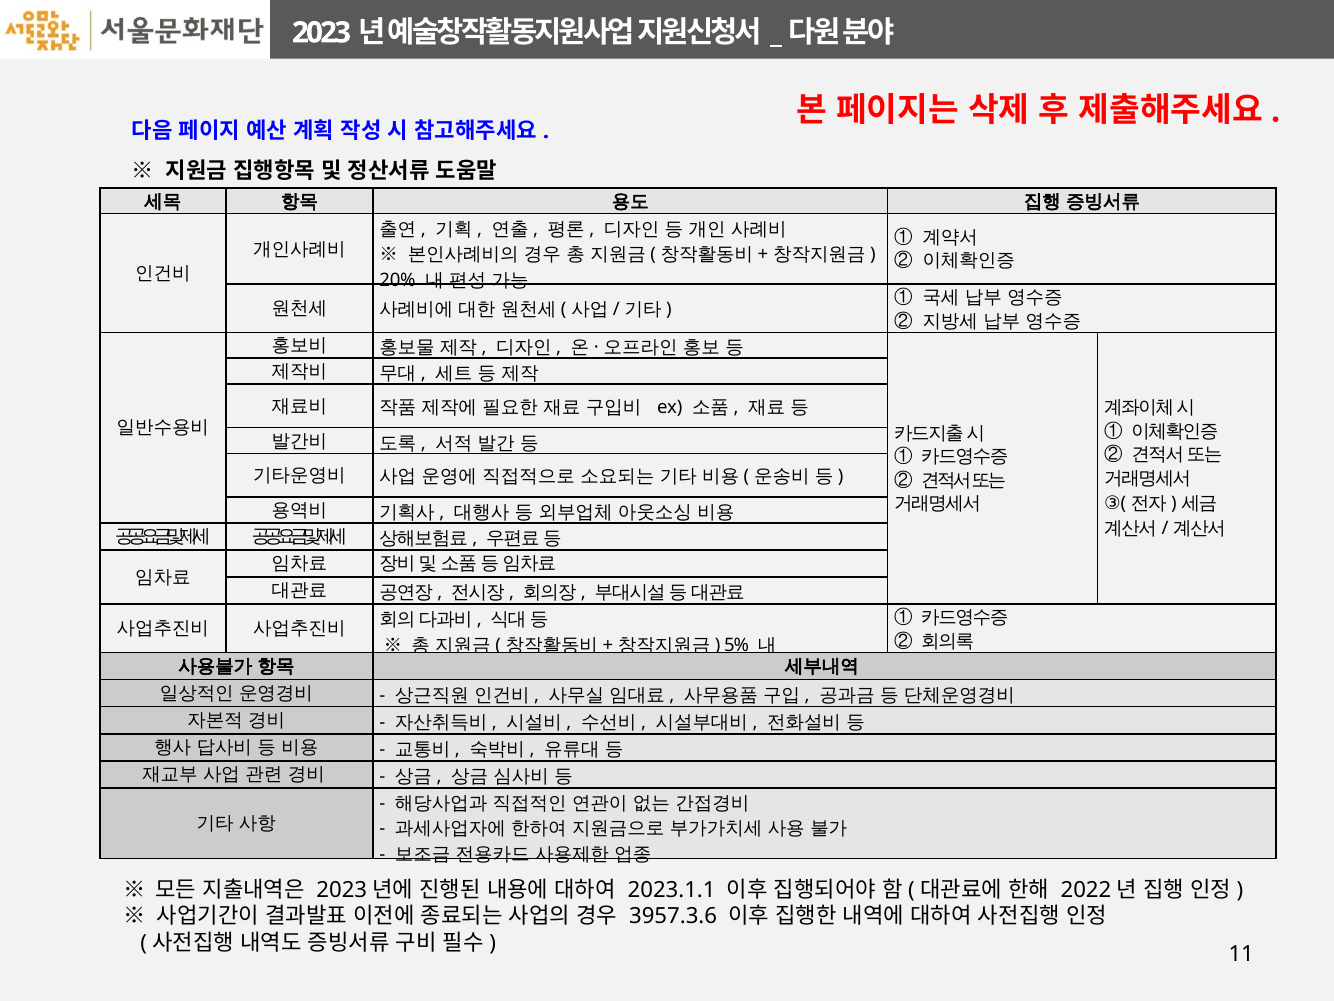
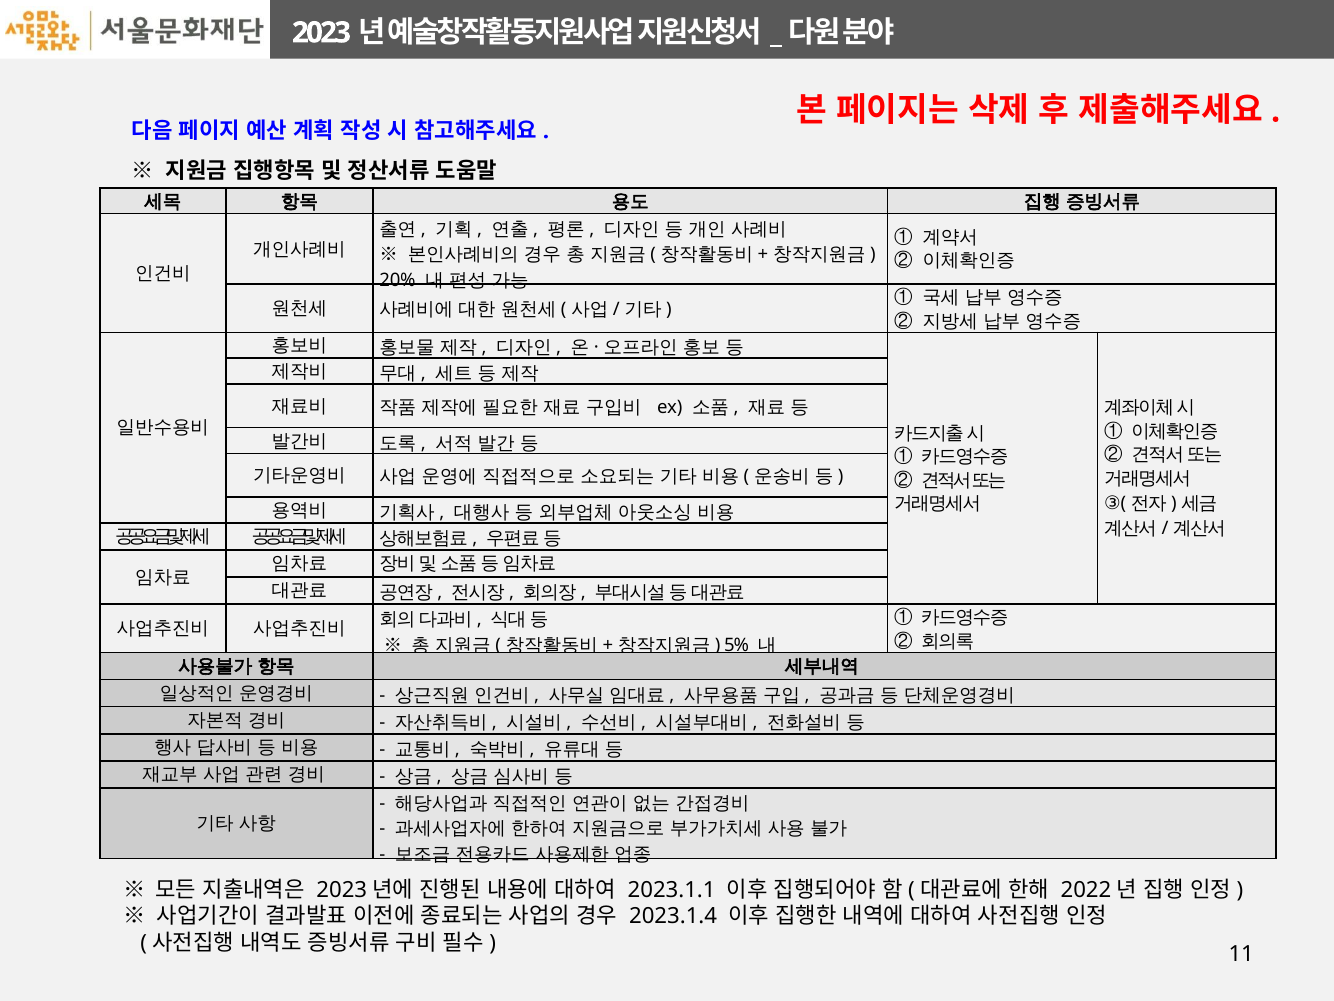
3957.3.6: 3957.3.6 -> 2023.1.4
